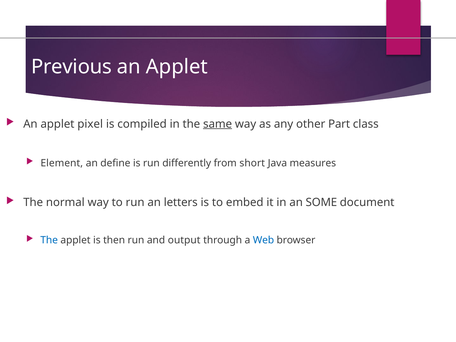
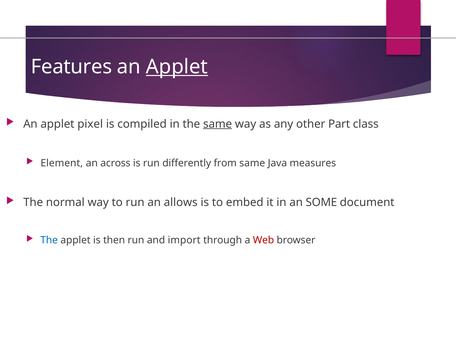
Previous: Previous -> Features
Applet at (177, 67) underline: none -> present
define: define -> across
from short: short -> same
letters: letters -> allows
output: output -> import
Web colour: blue -> red
